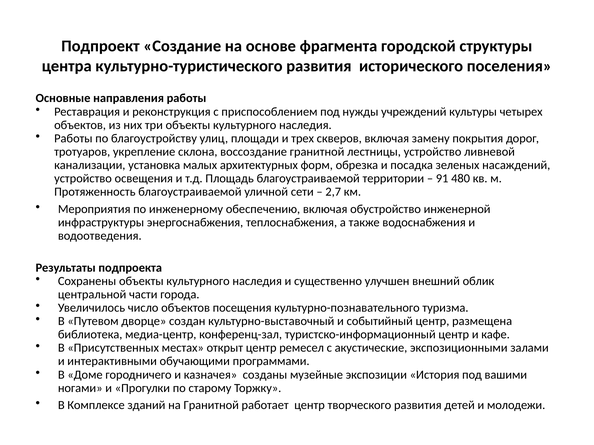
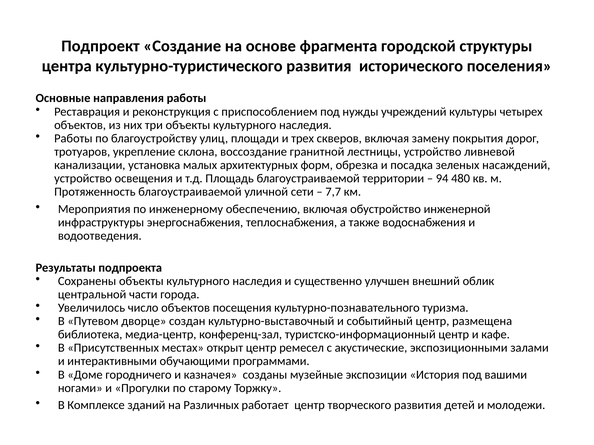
91: 91 -> 94
2,7: 2,7 -> 7,7
на Гранитной: Гранитной -> Различных
